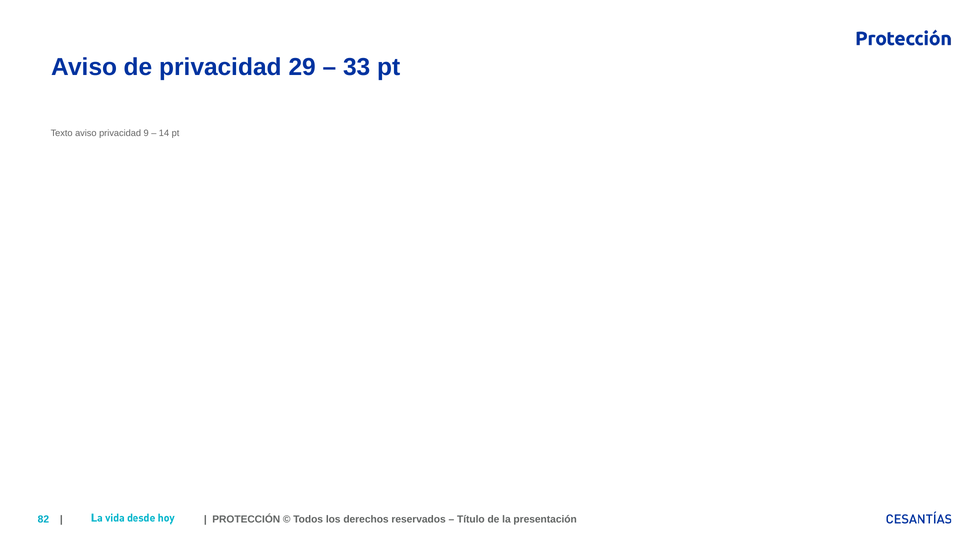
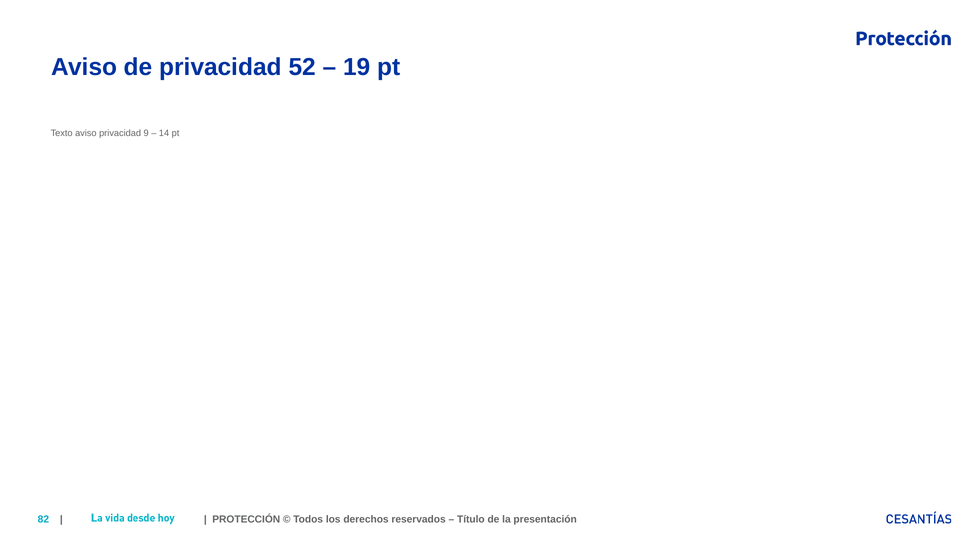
29: 29 -> 52
33: 33 -> 19
